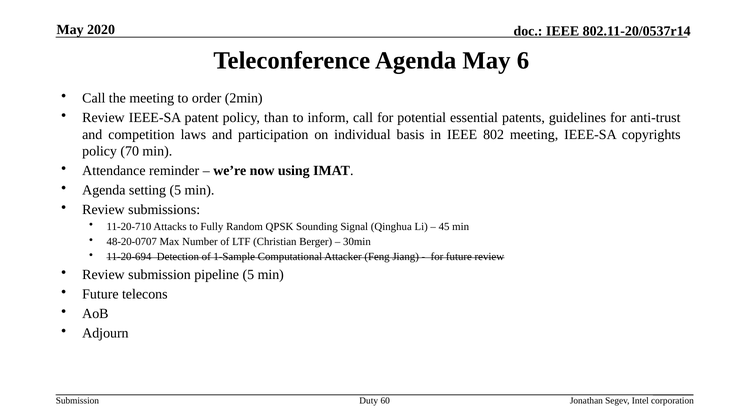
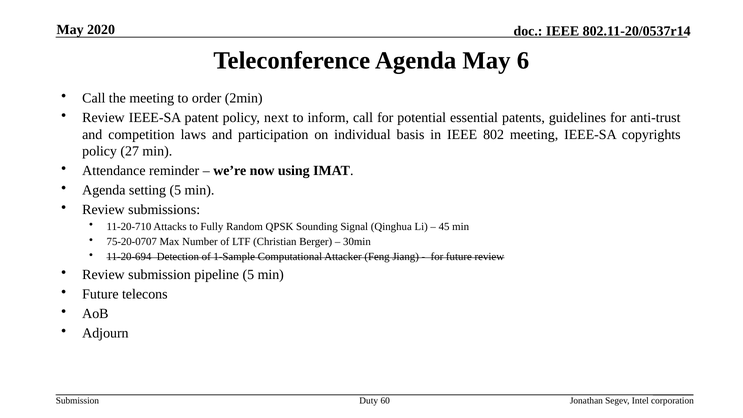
than: than -> next
70: 70 -> 27
48-20-0707: 48-20-0707 -> 75-20-0707
